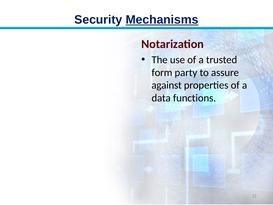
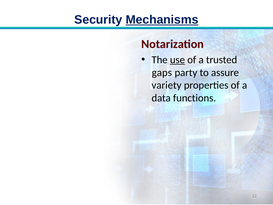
use underline: none -> present
form: form -> gaps
against: against -> variety
